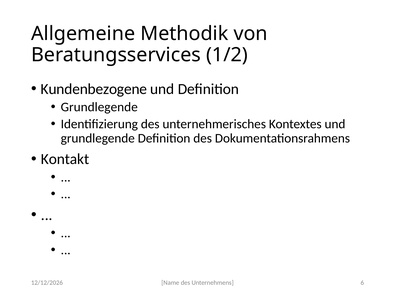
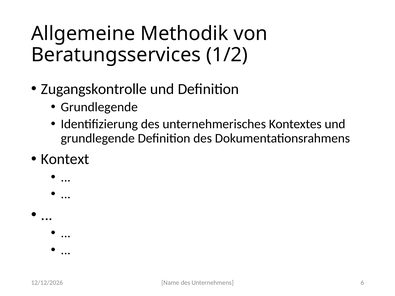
Kundenbezogene: Kundenbezogene -> Zugangskontrolle
Kontakt: Kontakt -> Kontext
